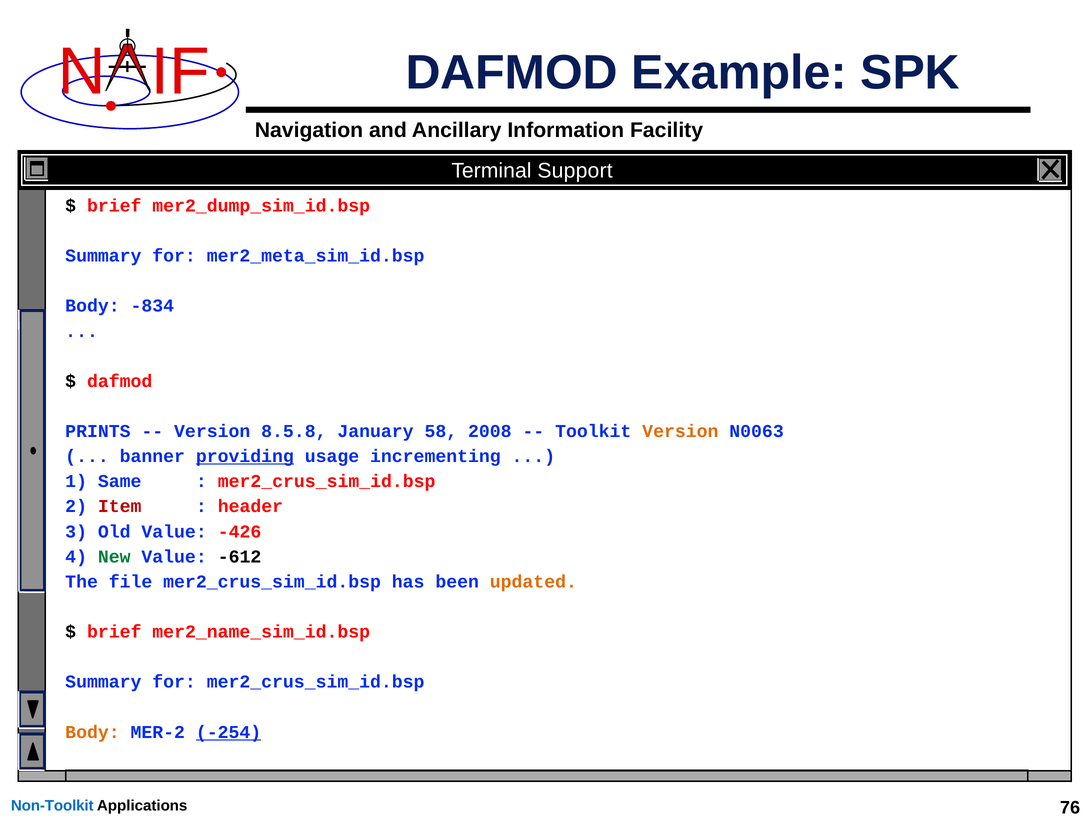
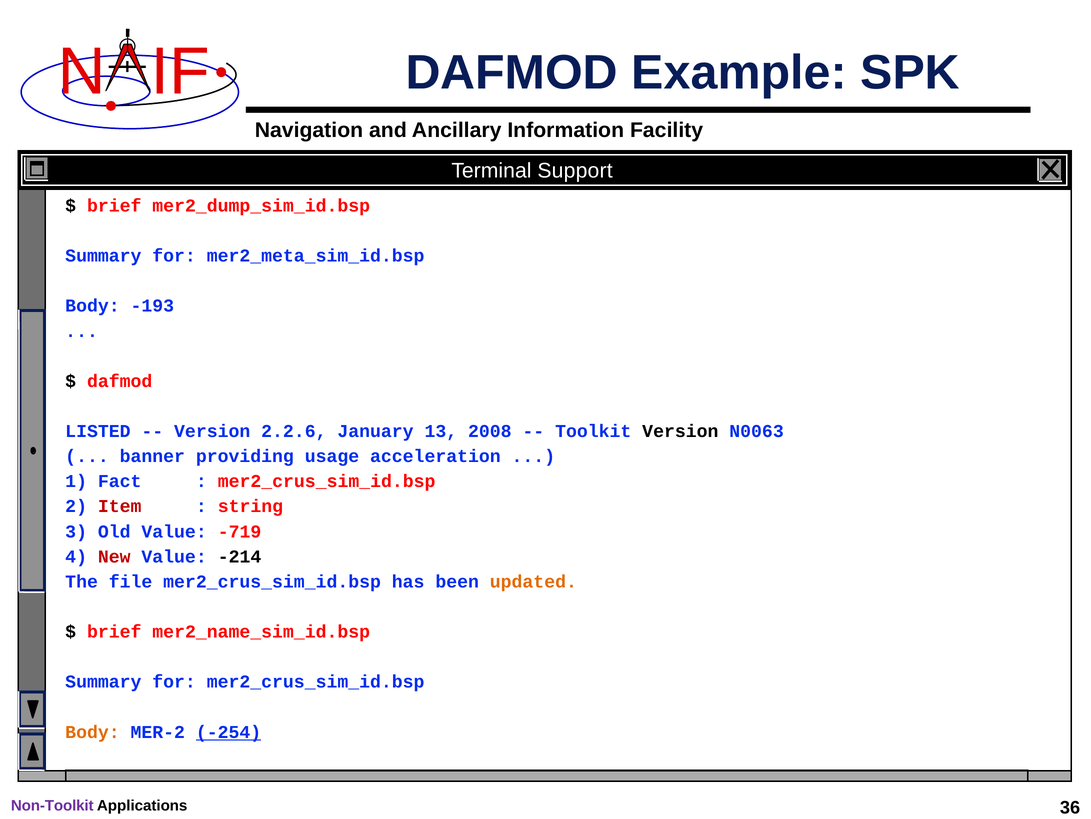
-834: -834 -> -193
PRINTS: PRINTS -> LISTED
8.5.8: 8.5.8 -> 2.2.6
58: 58 -> 13
Version at (680, 431) colour: orange -> black
providing underline: present -> none
incrementing: incrementing -> acceleration
Same: Same -> Fact
header: header -> string
-426: -426 -> -719
New colour: green -> red
-612: -612 -> -214
Non-Toolkit colour: blue -> purple
76: 76 -> 36
